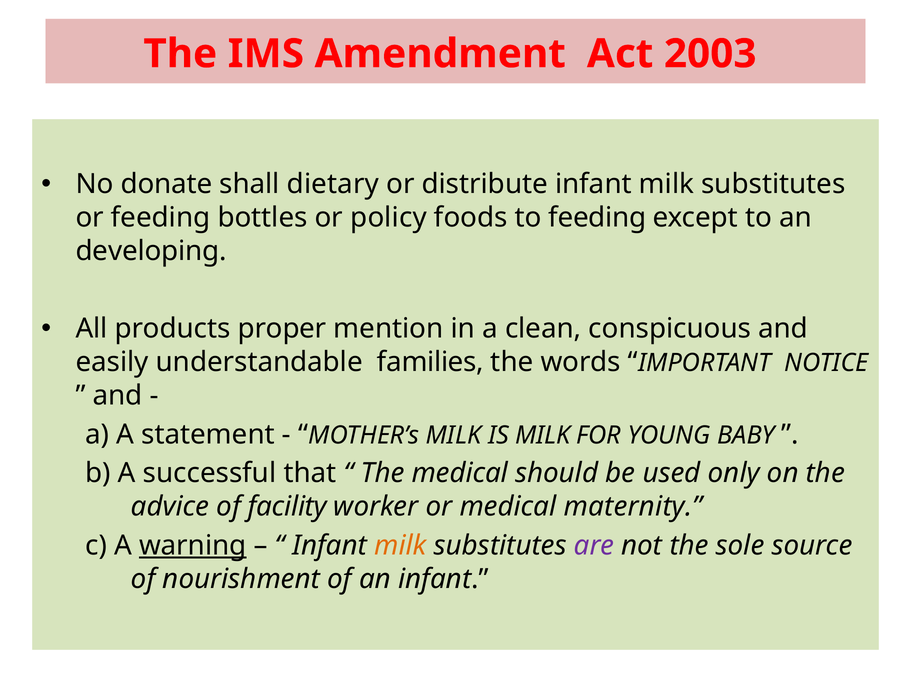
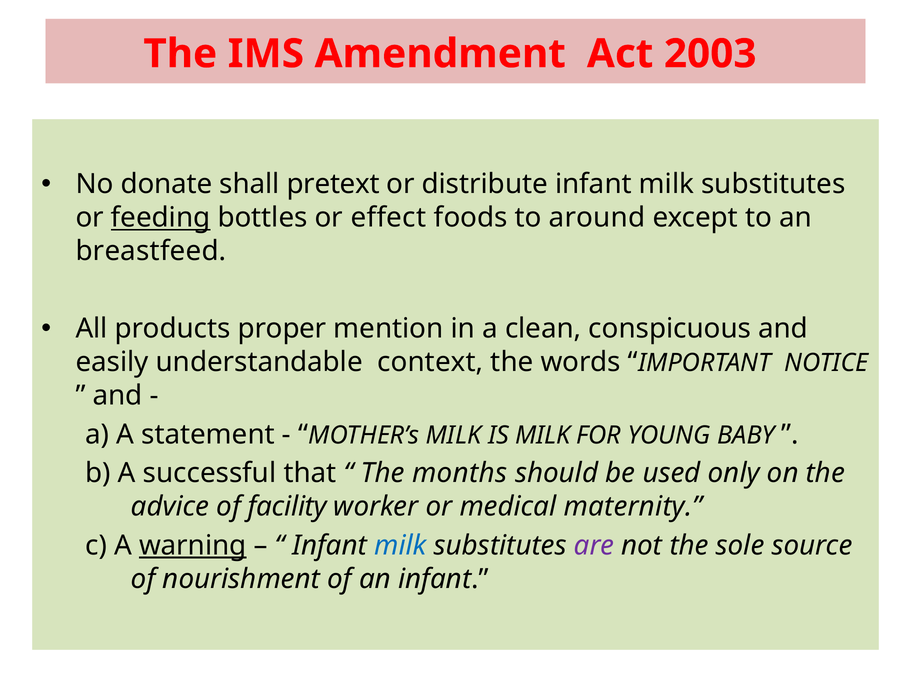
dietary: dietary -> pretext
feeding at (161, 218) underline: none -> present
policy: policy -> effect
to feeding: feeding -> around
developing: developing -> breastfeed
families: families -> context
The medical: medical -> months
milk at (400, 546) colour: orange -> blue
